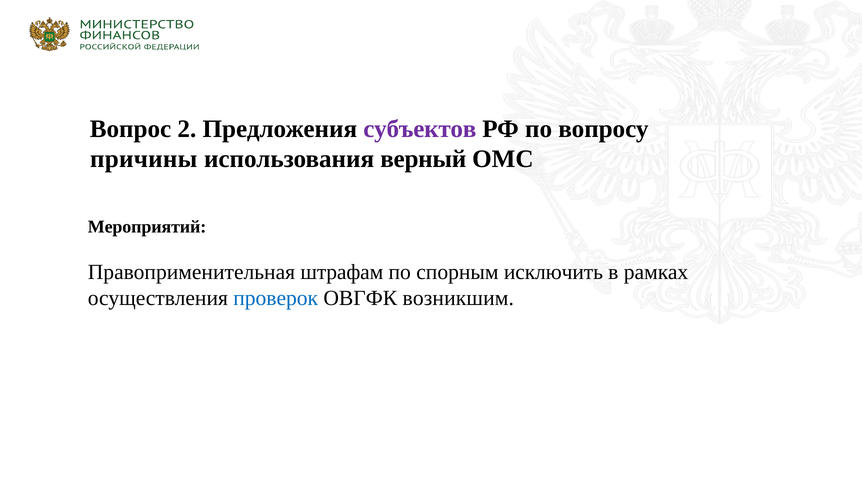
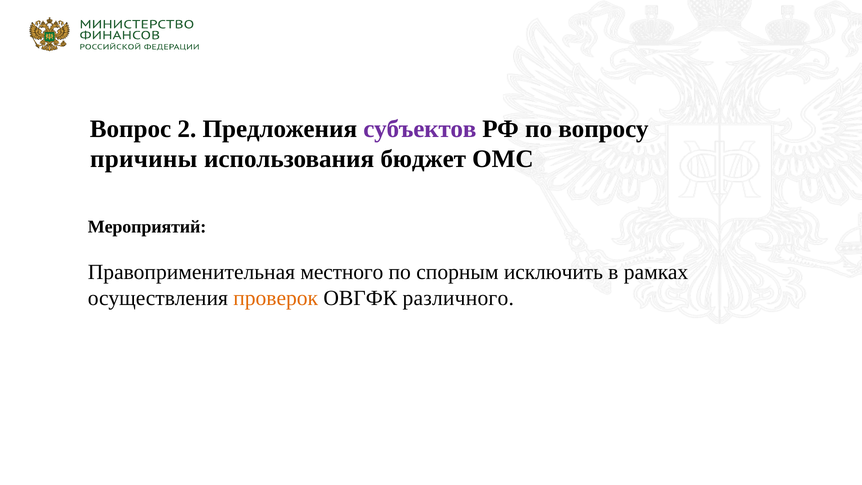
верный: верный -> бюджет
штрафам: штрафам -> местного
проверок colour: blue -> orange
возникшим: возникшим -> различного
